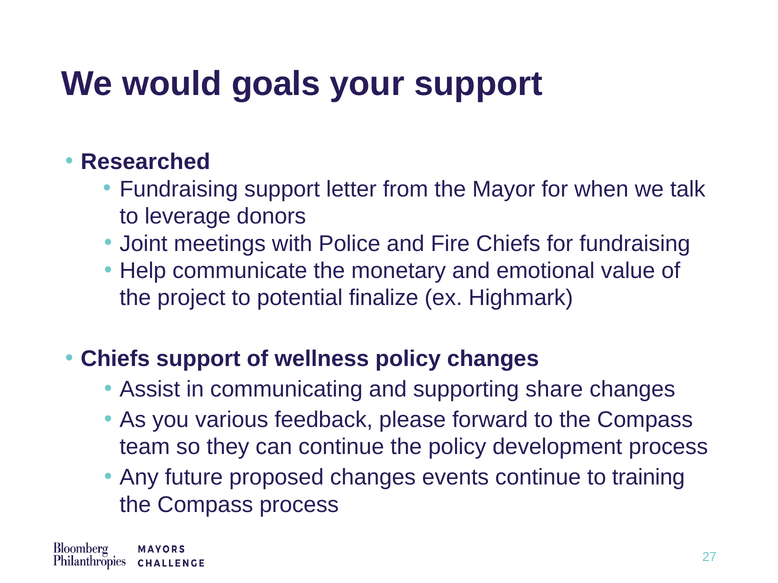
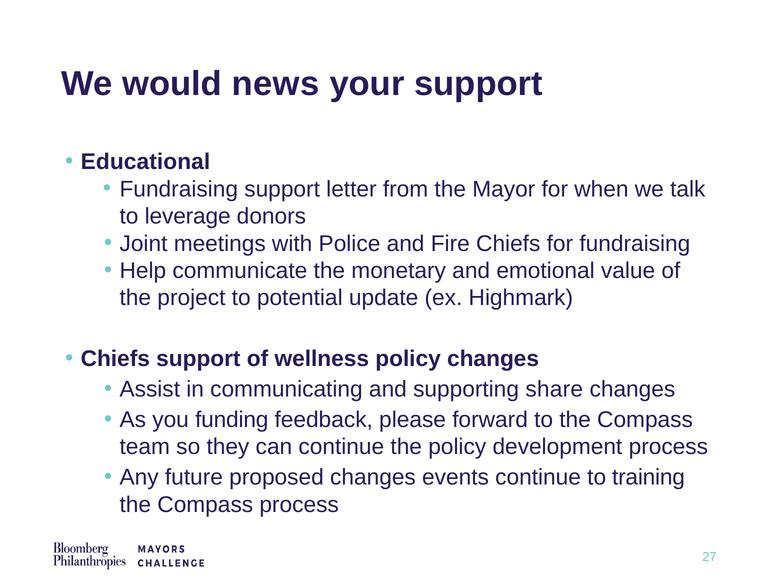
goals: goals -> news
Researched: Researched -> Educational
finalize: finalize -> update
various: various -> funding
